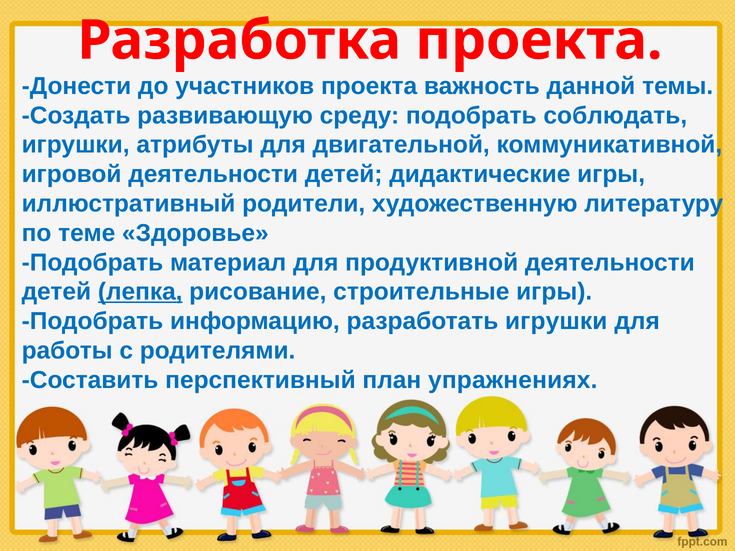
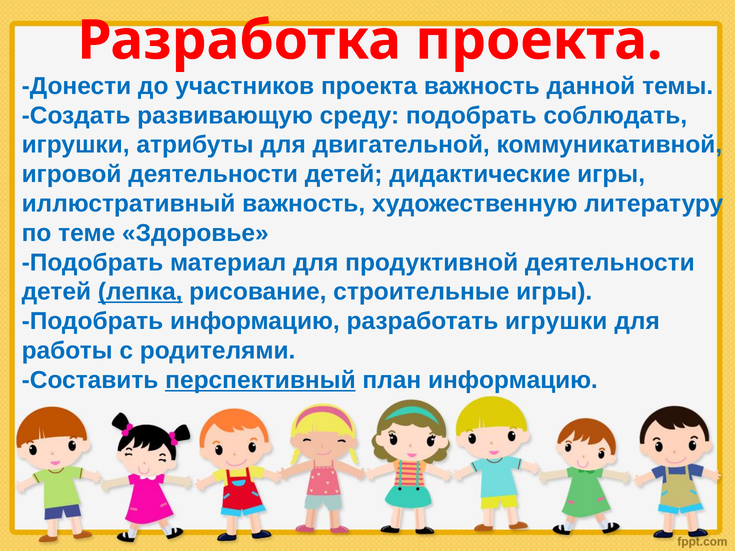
иллюстративный родители: родители -> важность
перспективный underline: none -> present
план упражнениях: упражнениях -> информацию
